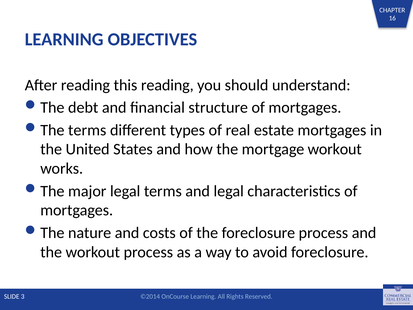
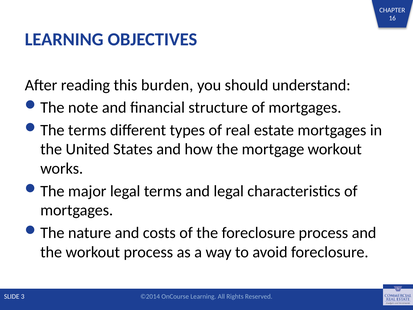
this reading: reading -> burden
debt: debt -> note
